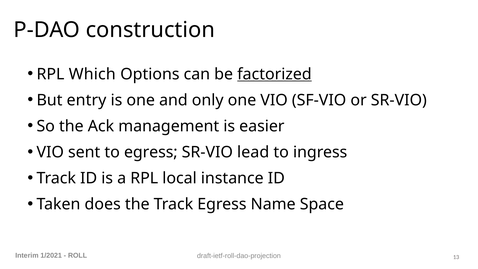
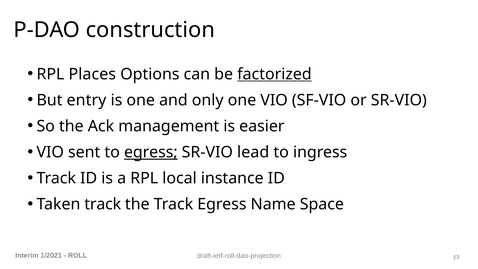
Which: Which -> Places
egress at (151, 152) underline: none -> present
Taken does: does -> track
